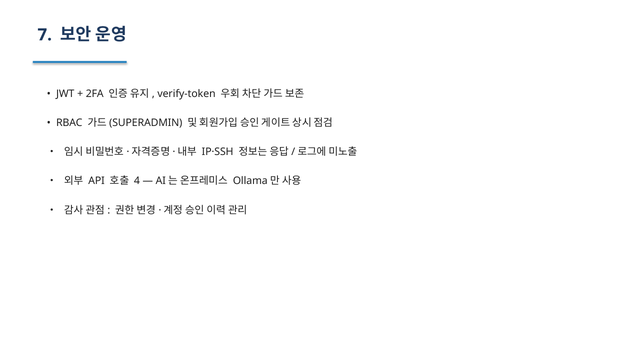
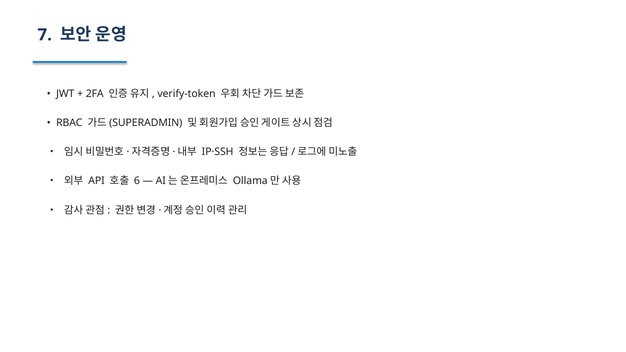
4: 4 -> 6
